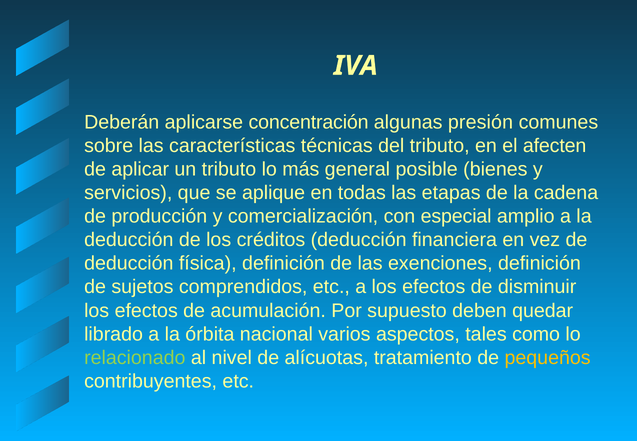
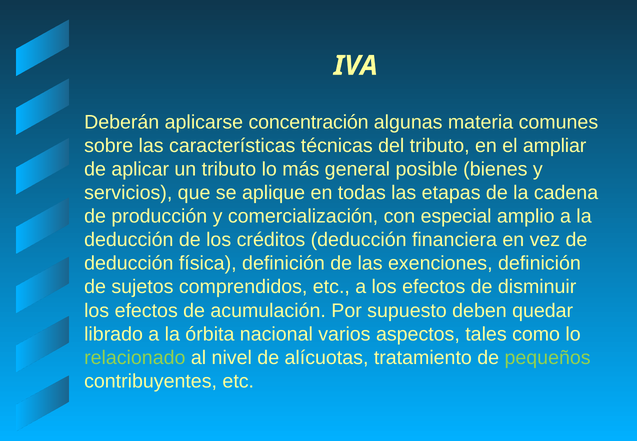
presión: presión -> materia
afecten: afecten -> ampliar
pequeños colour: yellow -> light green
